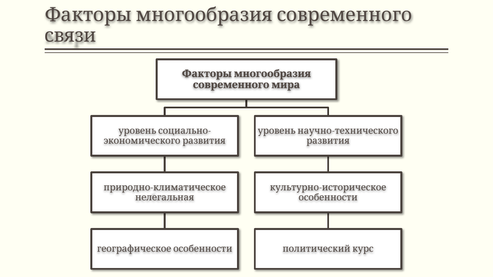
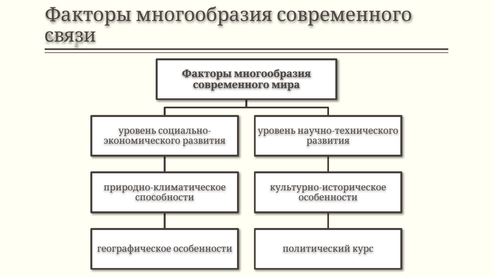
нелегальная: нелегальная -> способности
